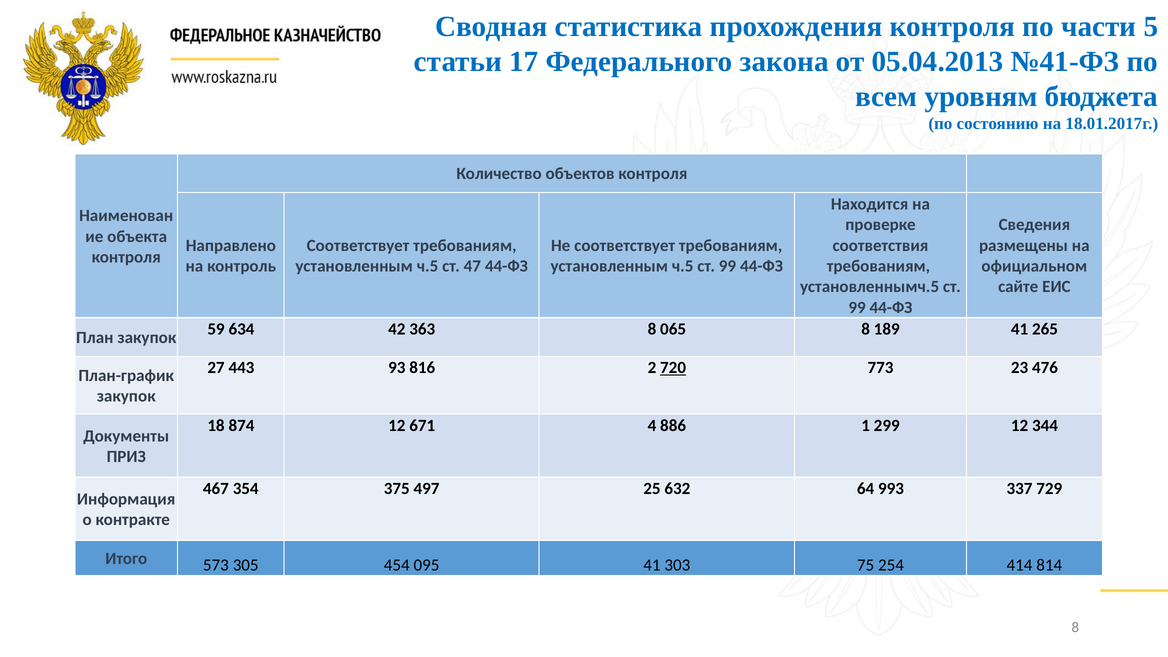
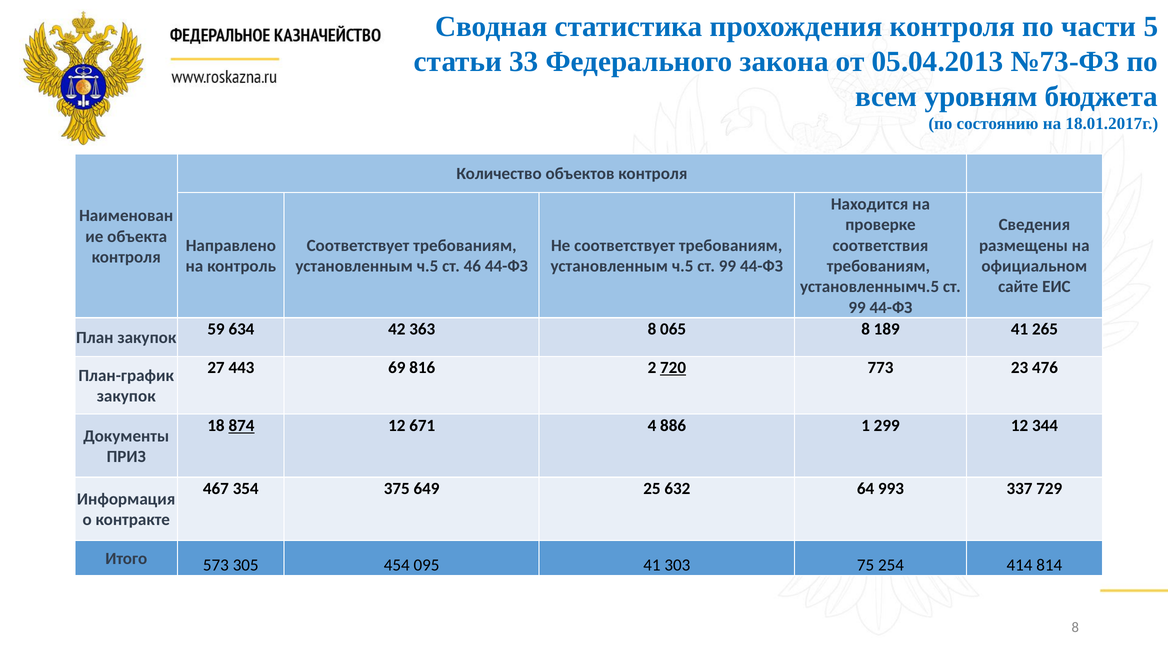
17: 17 -> 33
№41-ФЗ: №41-ФЗ -> №73-ФЗ
47: 47 -> 46
93: 93 -> 69
874 underline: none -> present
497: 497 -> 649
